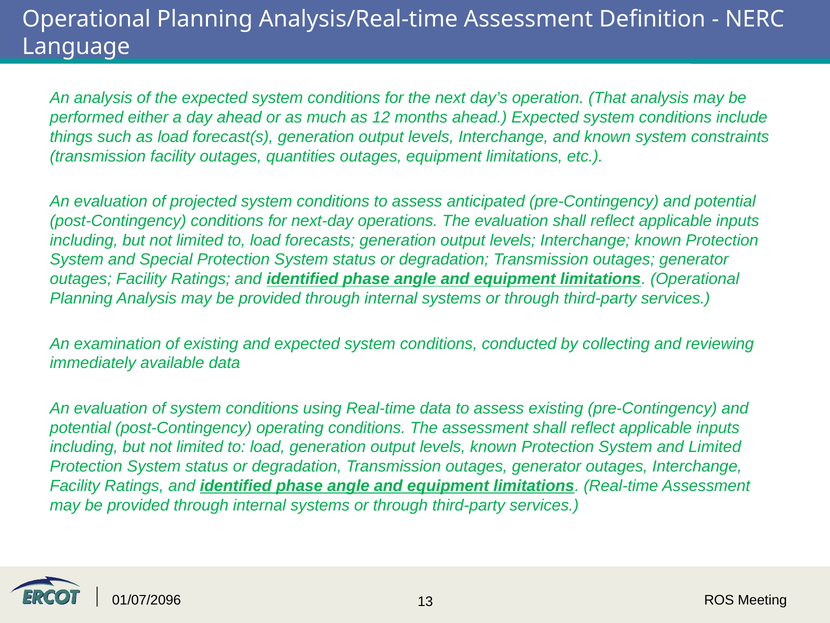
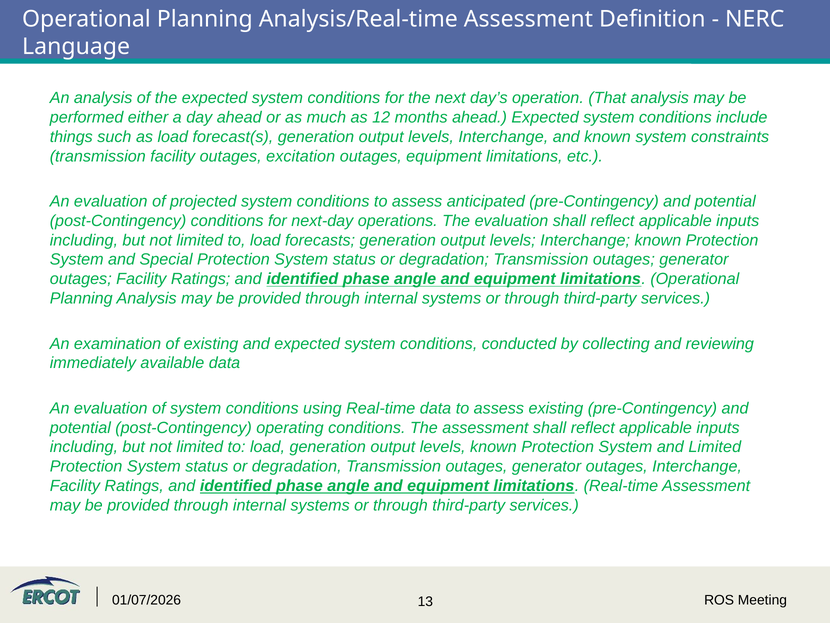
quantities: quantities -> excitation
01/07/2096: 01/07/2096 -> 01/07/2026
